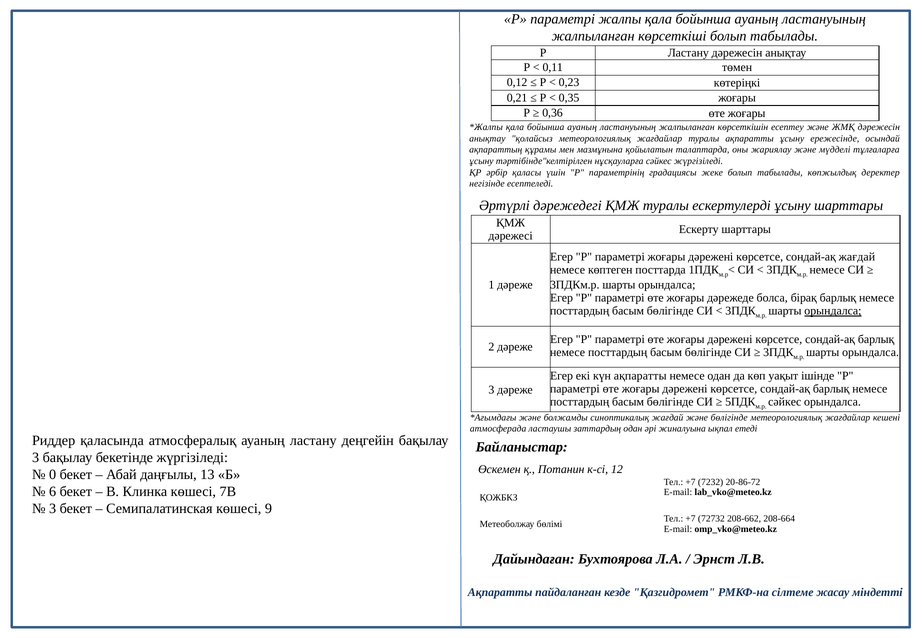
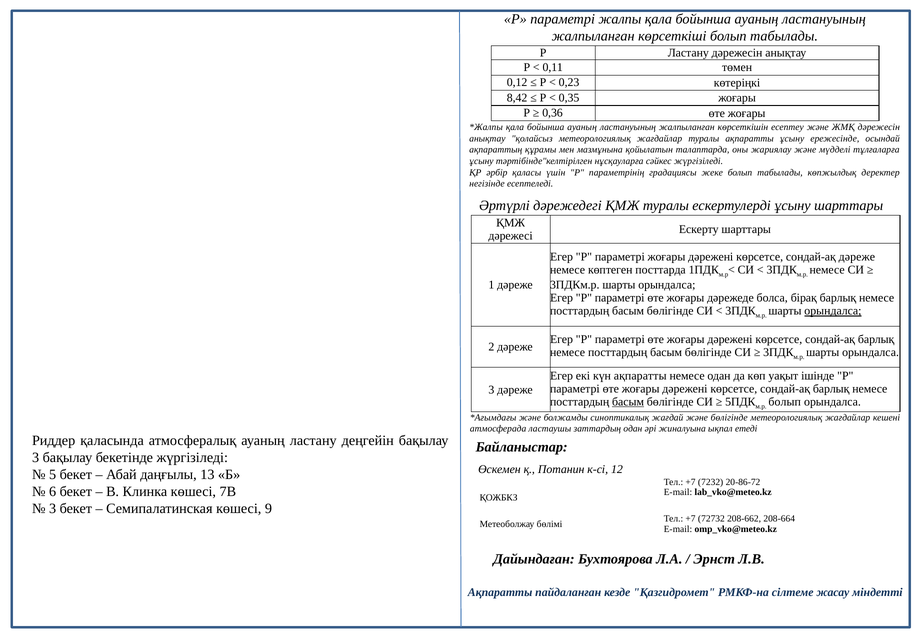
0,21: 0,21 -> 8,42
сондай-ақ жағдай: жағдай -> дәреже
басым at (628, 402) underline: none -> present
сәйкес at (785, 402): сәйкес -> болып
0: 0 -> 5
